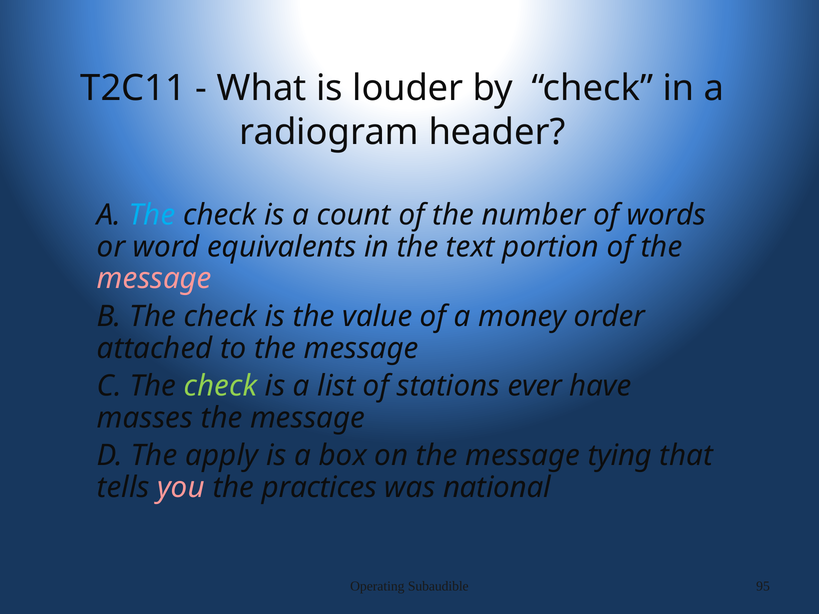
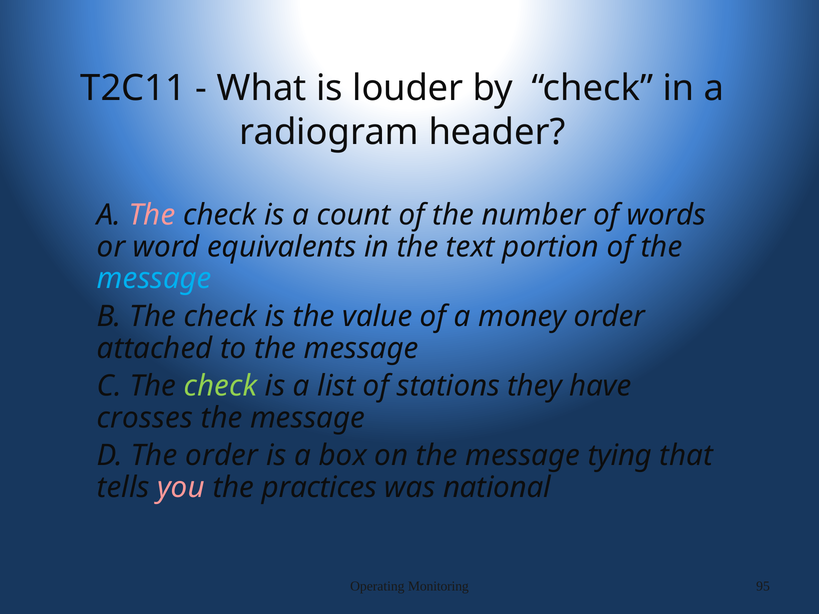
The at (152, 215) colour: light blue -> pink
message at (154, 279) colour: pink -> light blue
ever: ever -> they
masses: masses -> crosses
The apply: apply -> order
Subaudible: Subaudible -> Monitoring
